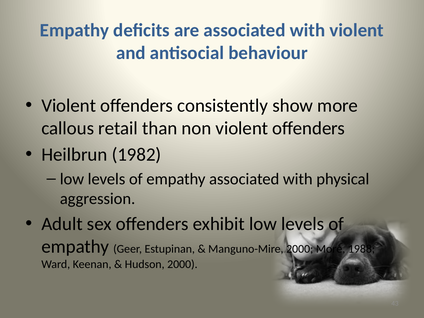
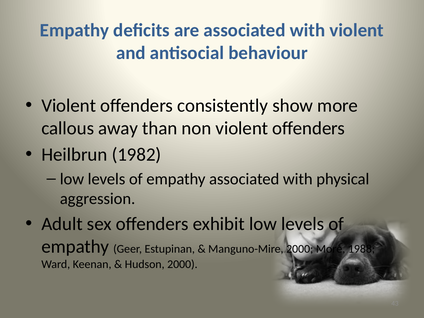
retail: retail -> away
